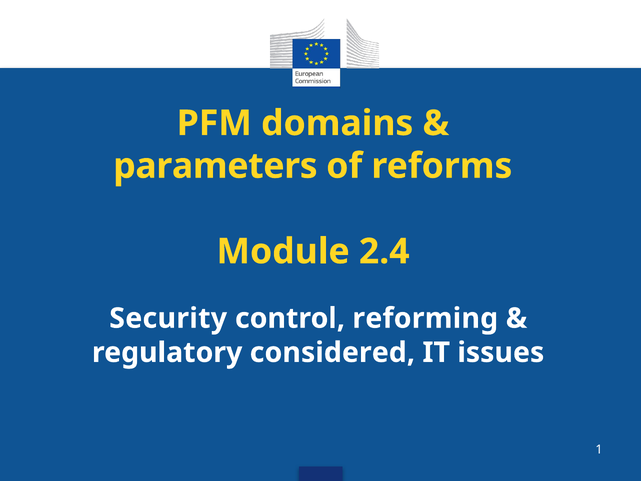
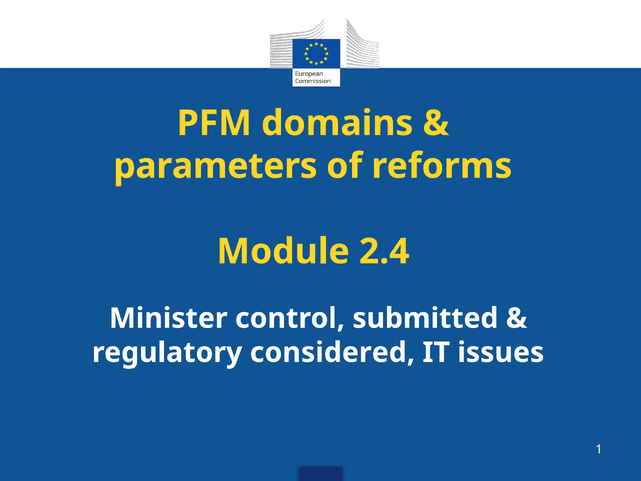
Security: Security -> Minister
reforming: reforming -> submitted
